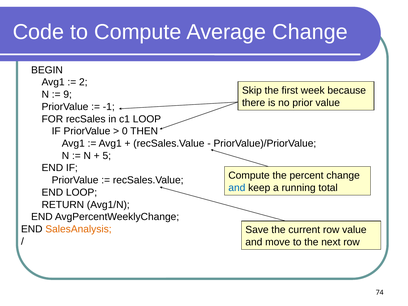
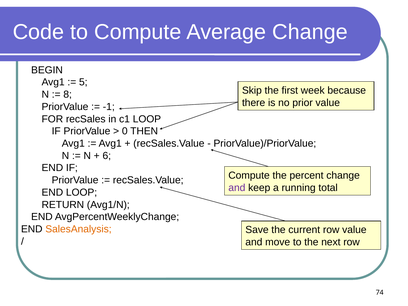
2: 2 -> 5
9: 9 -> 8
5: 5 -> 6
and at (237, 188) colour: blue -> purple
